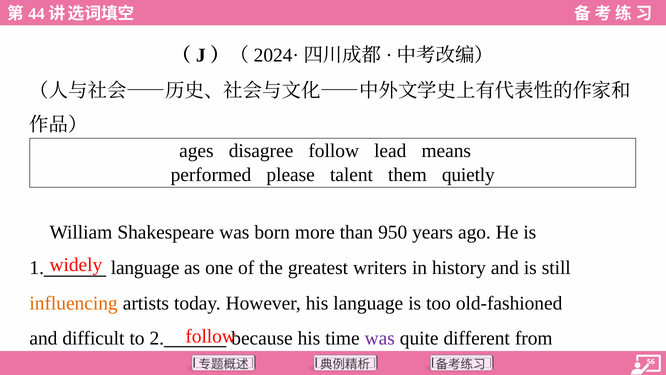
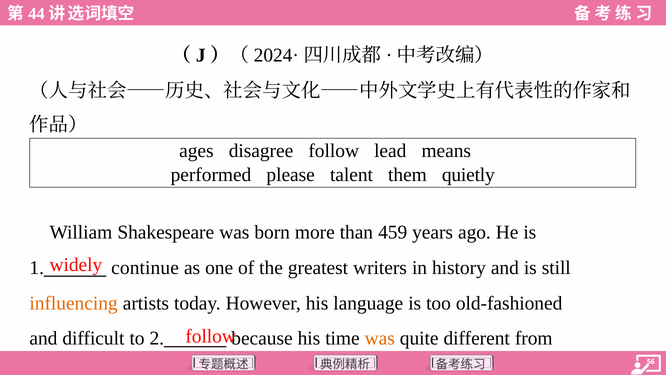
950: 950 -> 459
language at (145, 267): language -> continue
was at (380, 338) colour: purple -> orange
